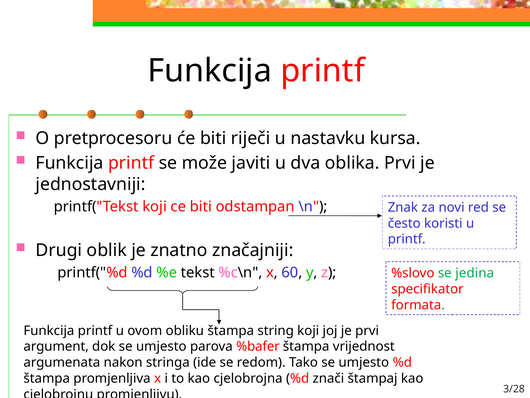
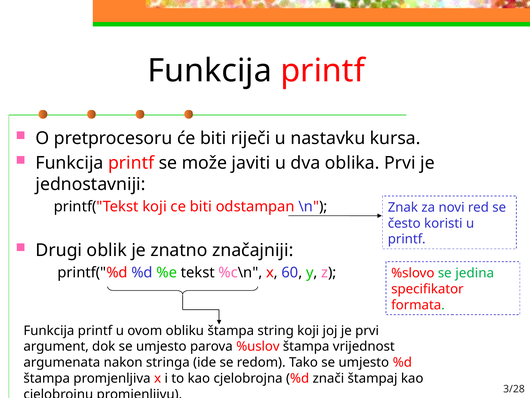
%bafer: %bafer -> %uslov
